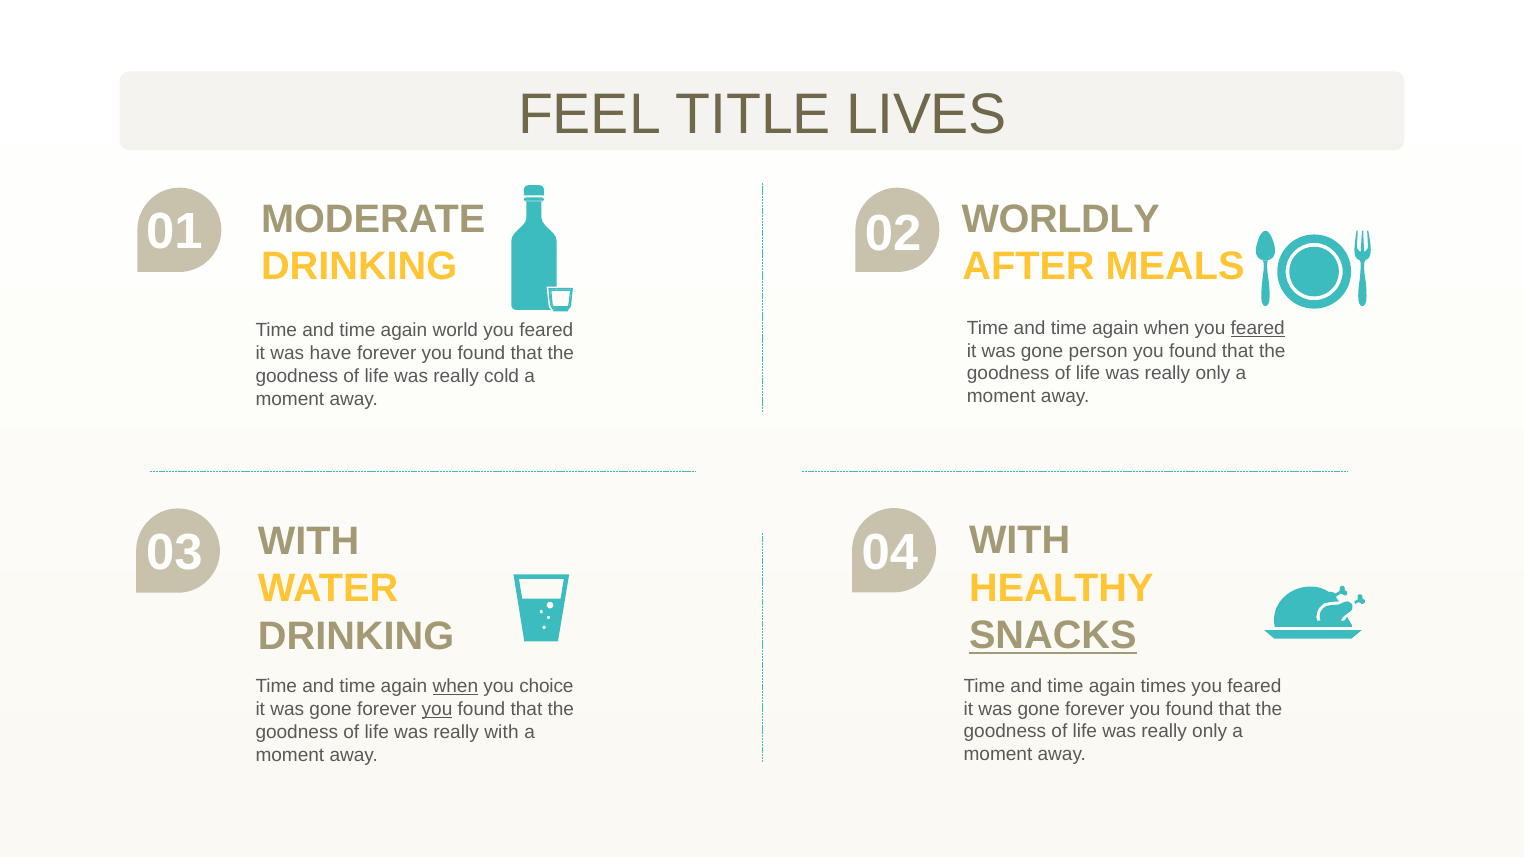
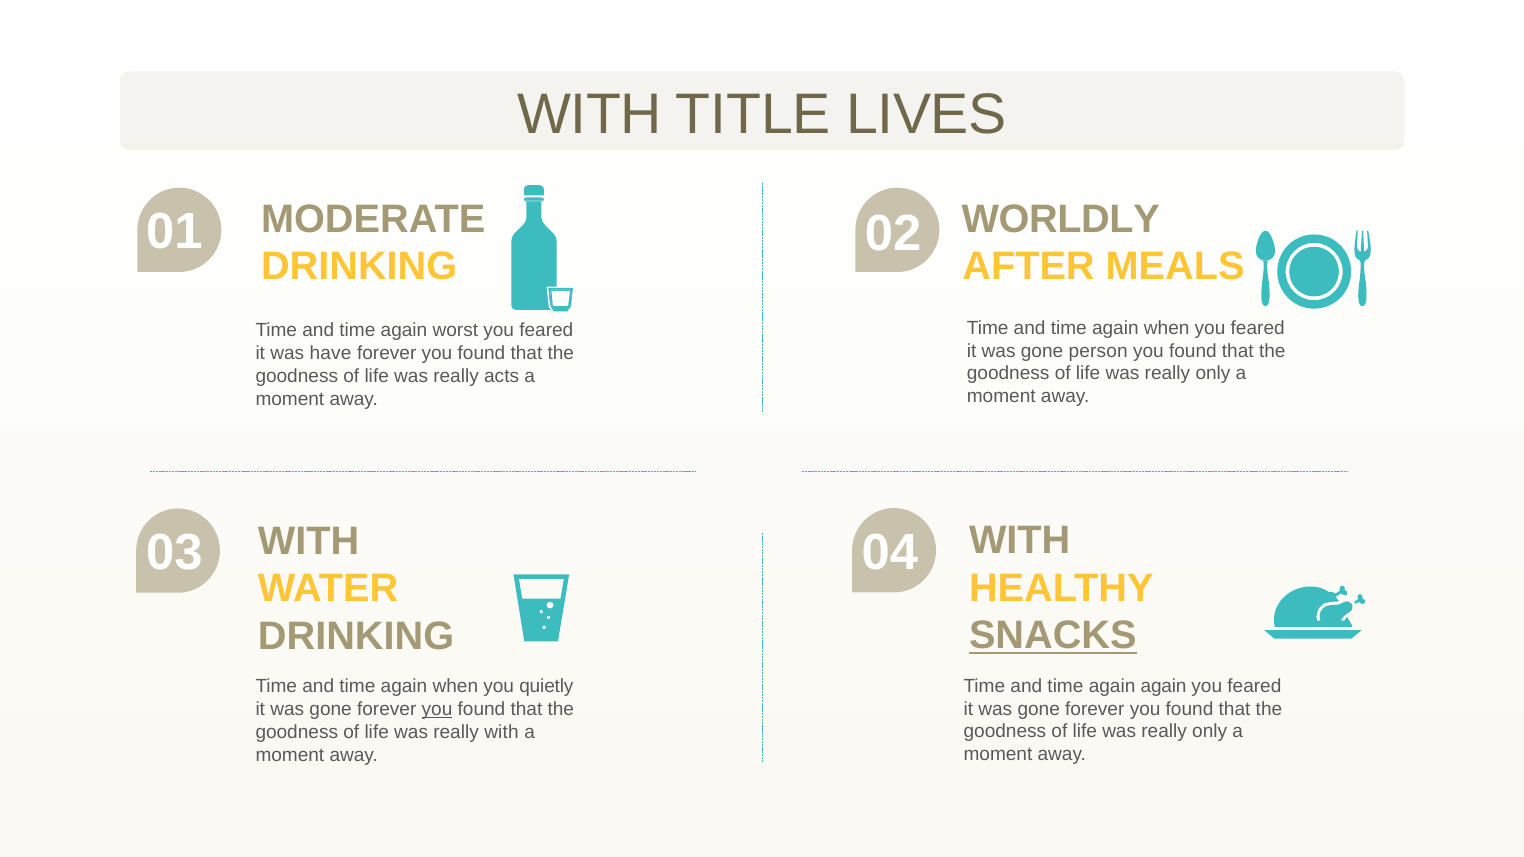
FEEL at (589, 114): FEEL -> WITH
feared at (1258, 328) underline: present -> none
world: world -> worst
cold: cold -> acts
again times: times -> again
when at (455, 687) underline: present -> none
choice: choice -> quietly
